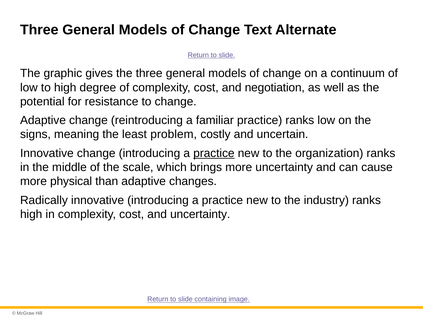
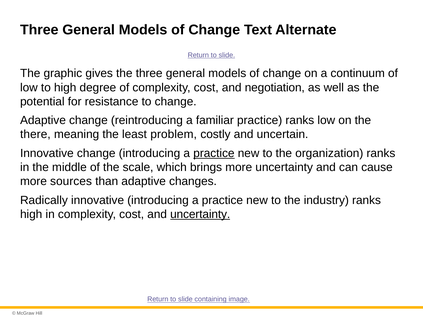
signs: signs -> there
physical: physical -> sources
uncertainty at (200, 214) underline: none -> present
